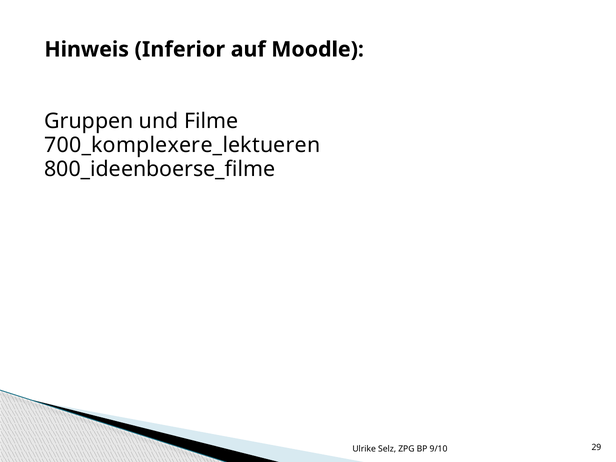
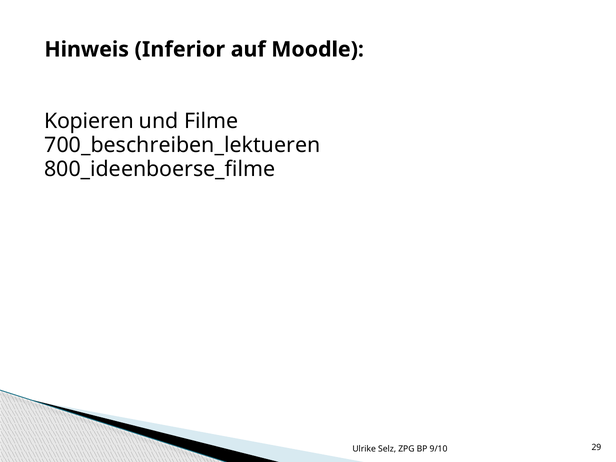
Gruppen: Gruppen -> Kopieren
700_komplexere_lektueren: 700_komplexere_lektueren -> 700_beschreiben_lektueren
